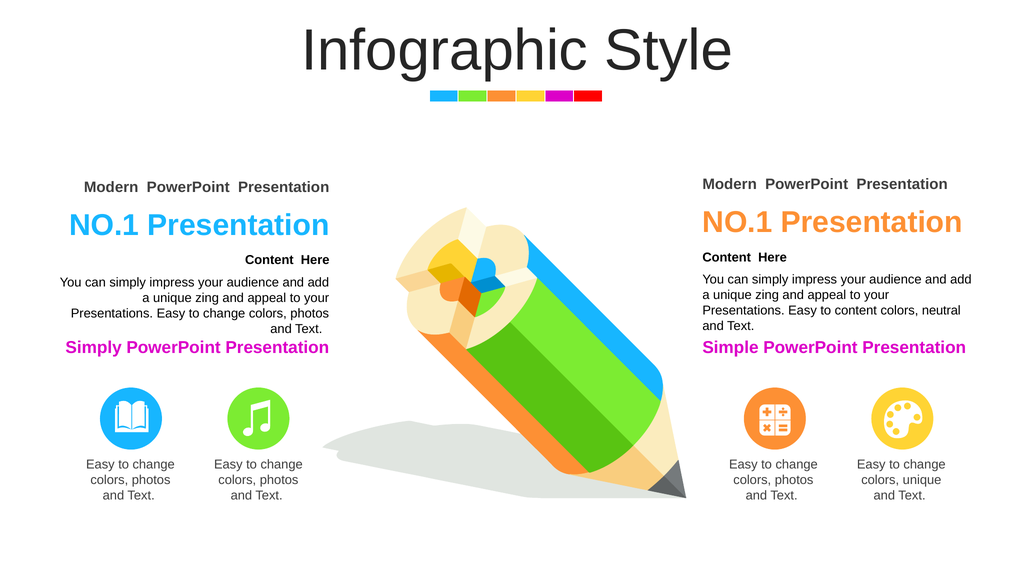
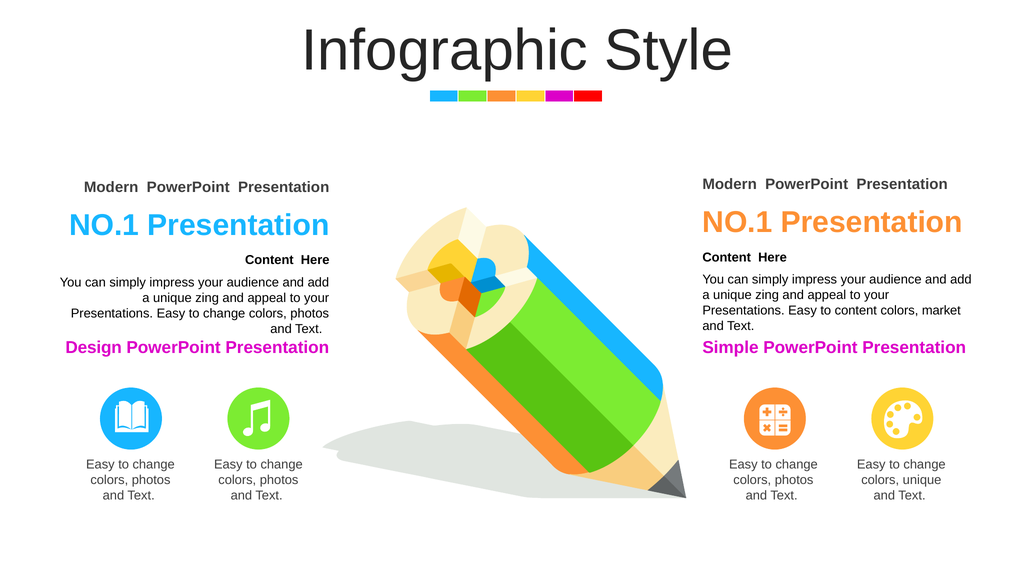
neutral: neutral -> market
Simply at (94, 347): Simply -> Design
